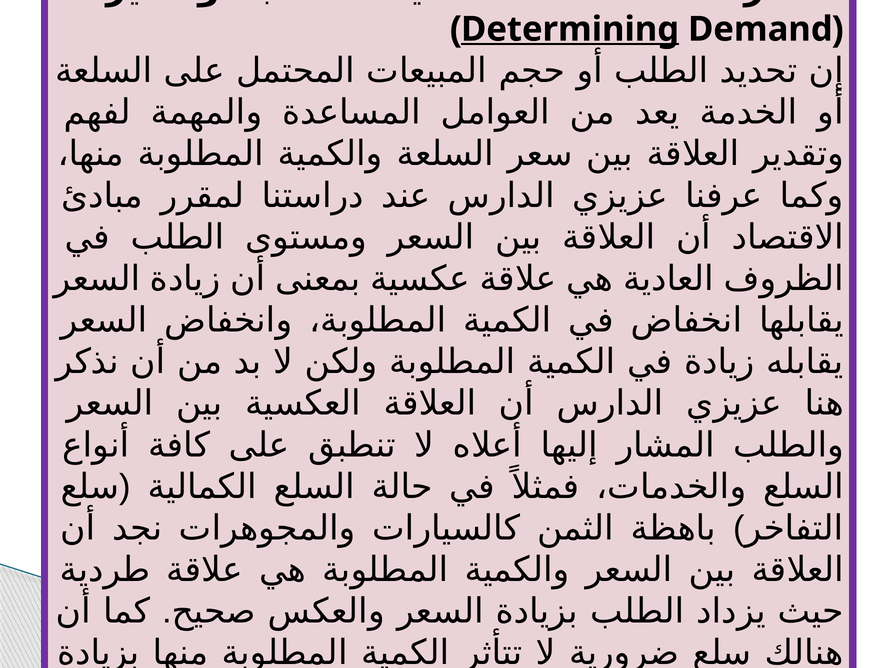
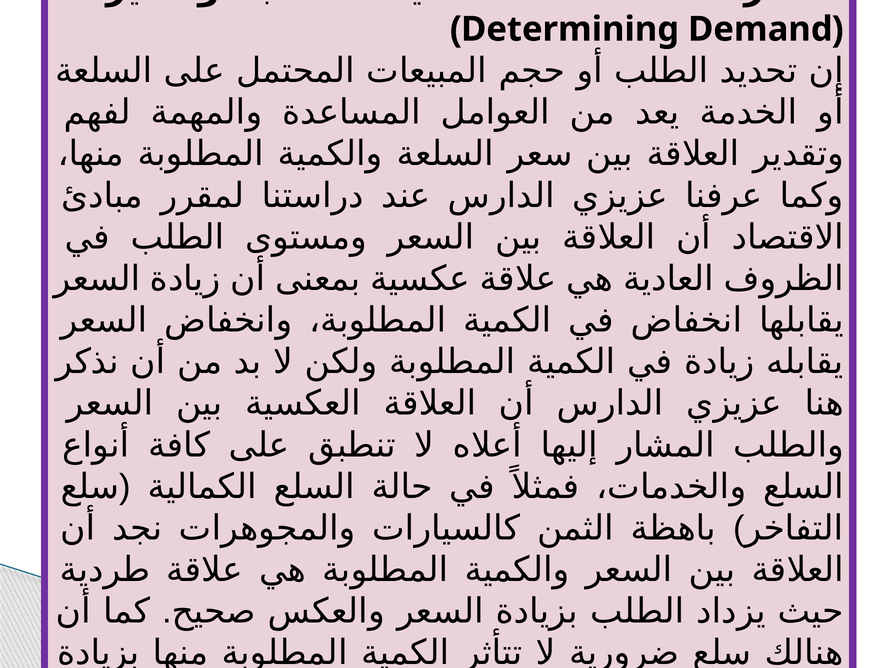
Determining underline: present -> none
